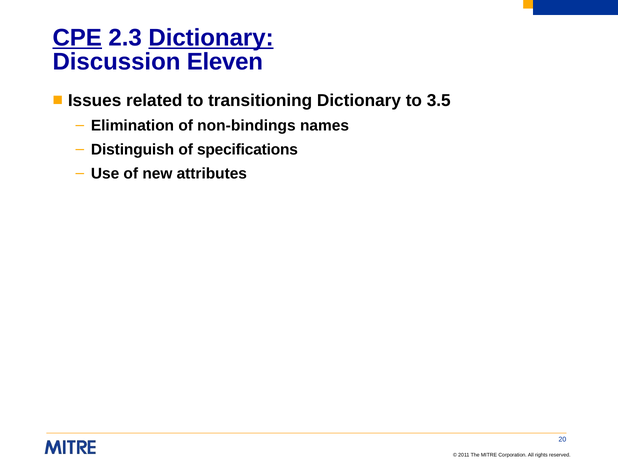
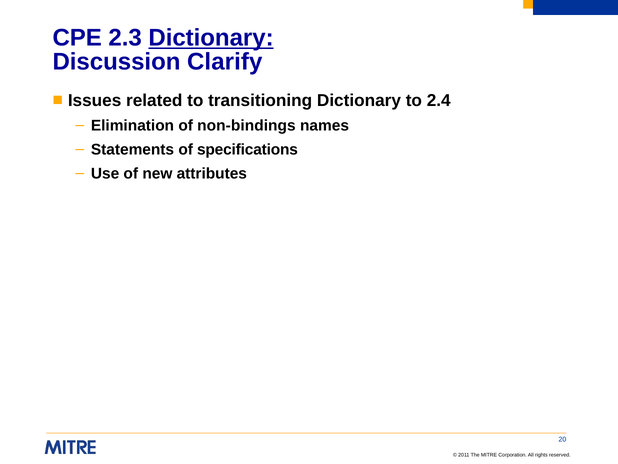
CPE underline: present -> none
Eleven: Eleven -> Clarify
3.5: 3.5 -> 2.4
Distinguish: Distinguish -> Statements
